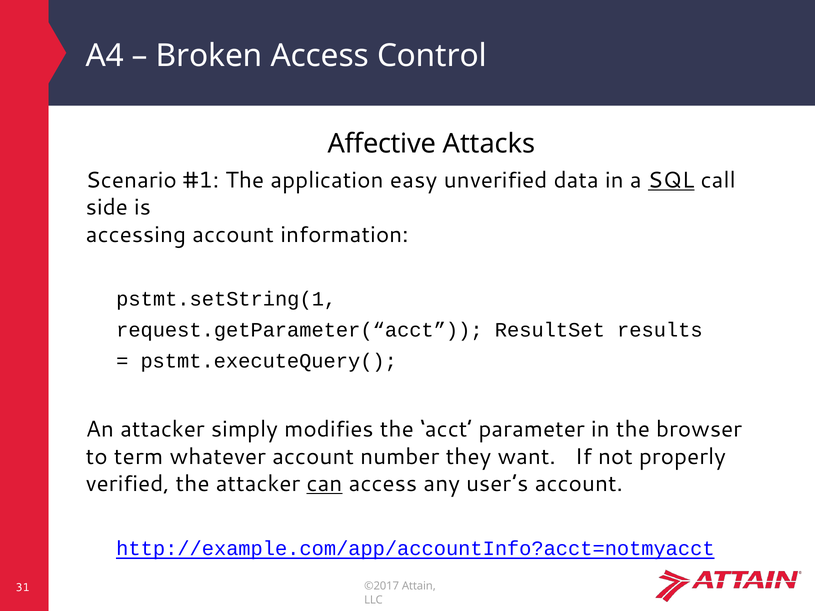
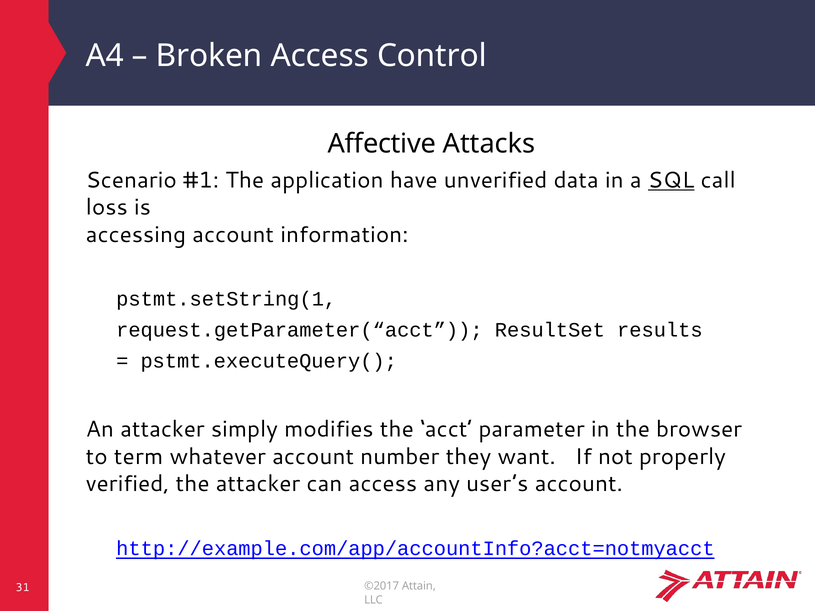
easy: easy -> have
side: side -> loss
can underline: present -> none
